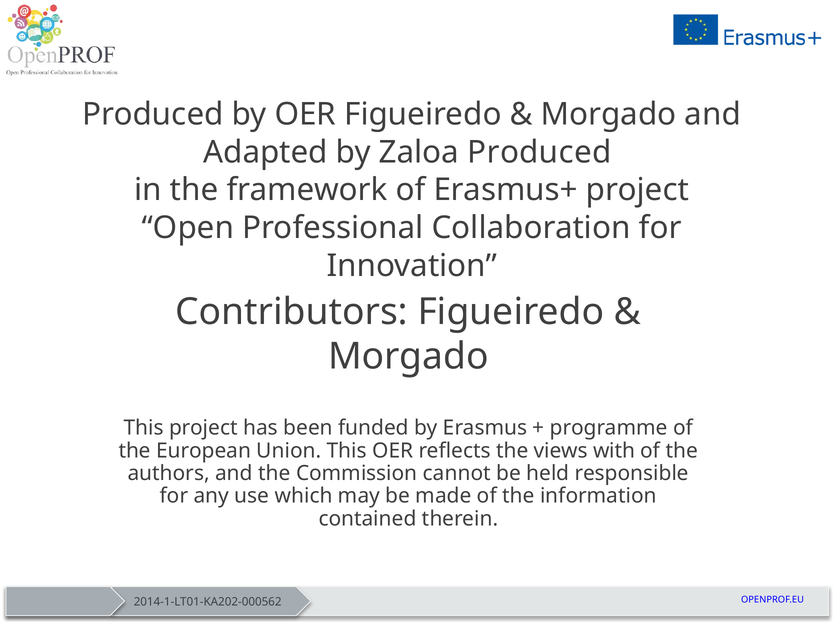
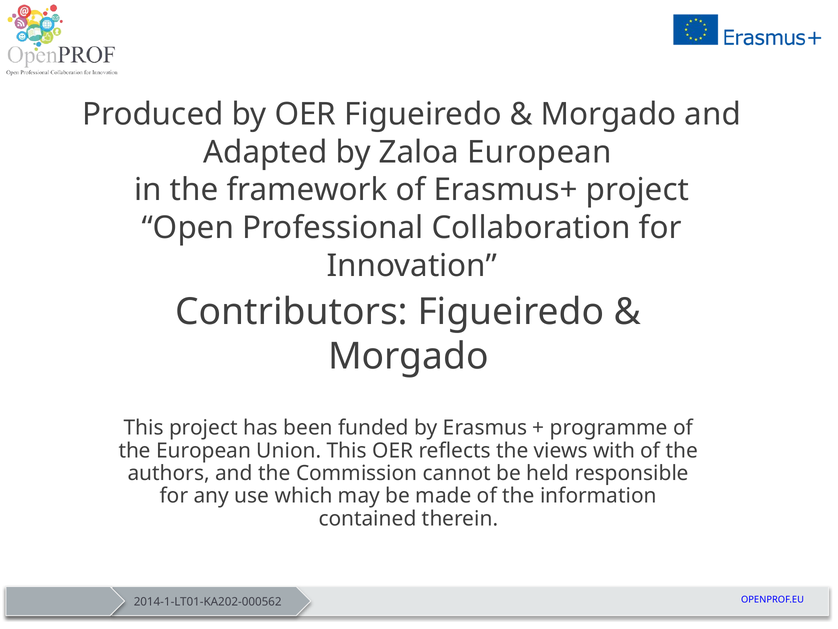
Zaloa Produced: Produced -> European
